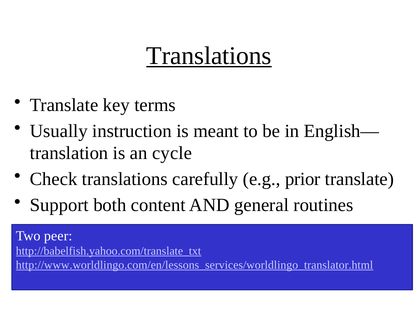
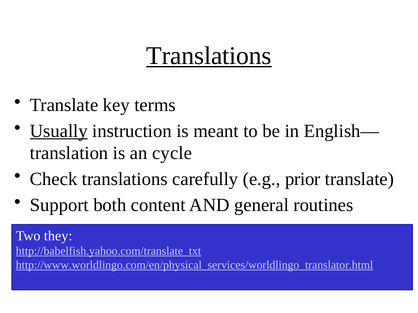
Usually underline: none -> present
peer: peer -> they
http://www.worldlingo.com/en/lessons_services/worldlingo_translator.html: http://www.worldlingo.com/en/lessons_services/worldlingo_translator.html -> http://www.worldlingo.com/en/physical_services/worldlingo_translator.html
